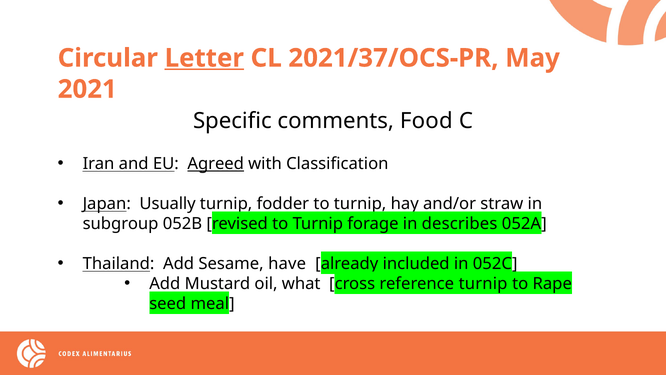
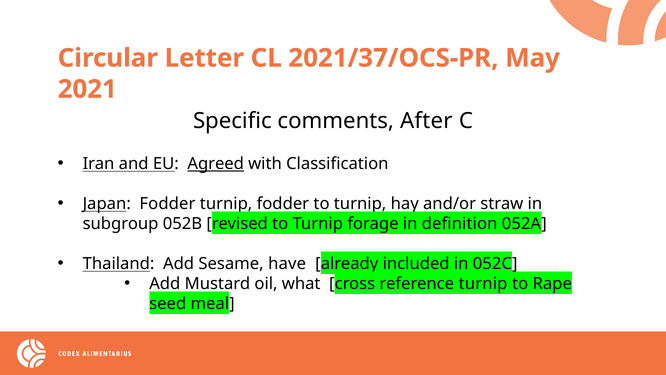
Letter underline: present -> none
Food: Food -> After
Japan Usually: Usually -> Fodder
describes: describes -> definition
